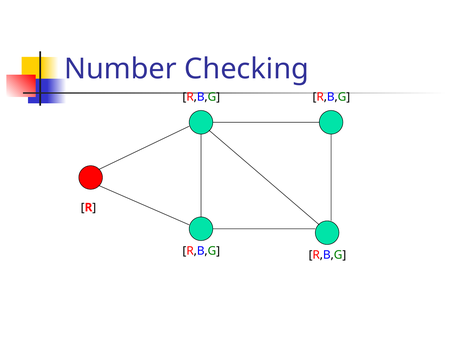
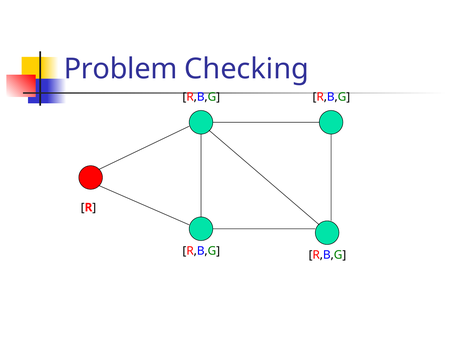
Number: Number -> Problem
